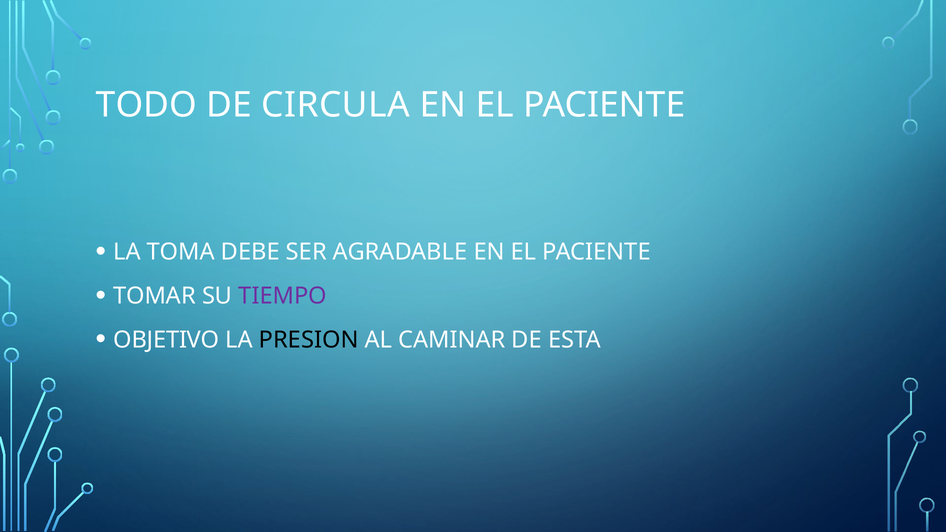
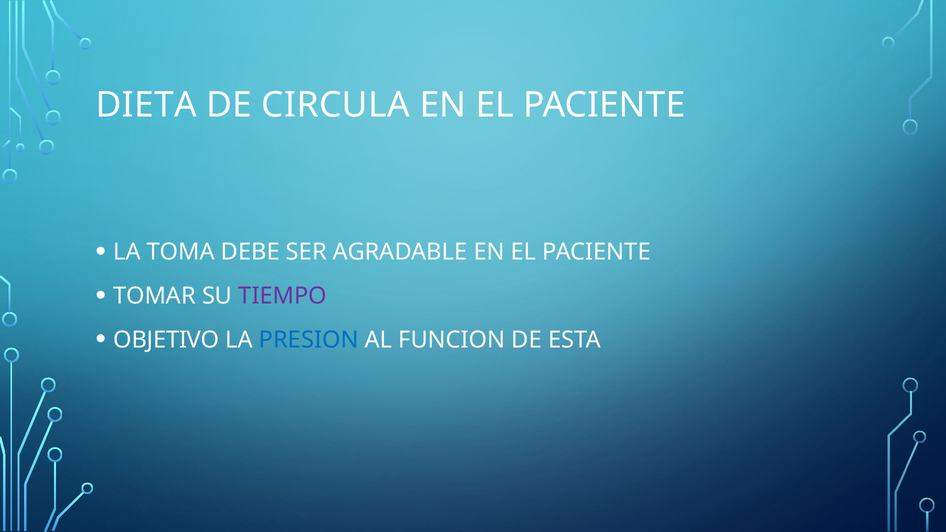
TODO: TODO -> DIETA
PRESION colour: black -> blue
CAMINAR: CAMINAR -> FUNCION
